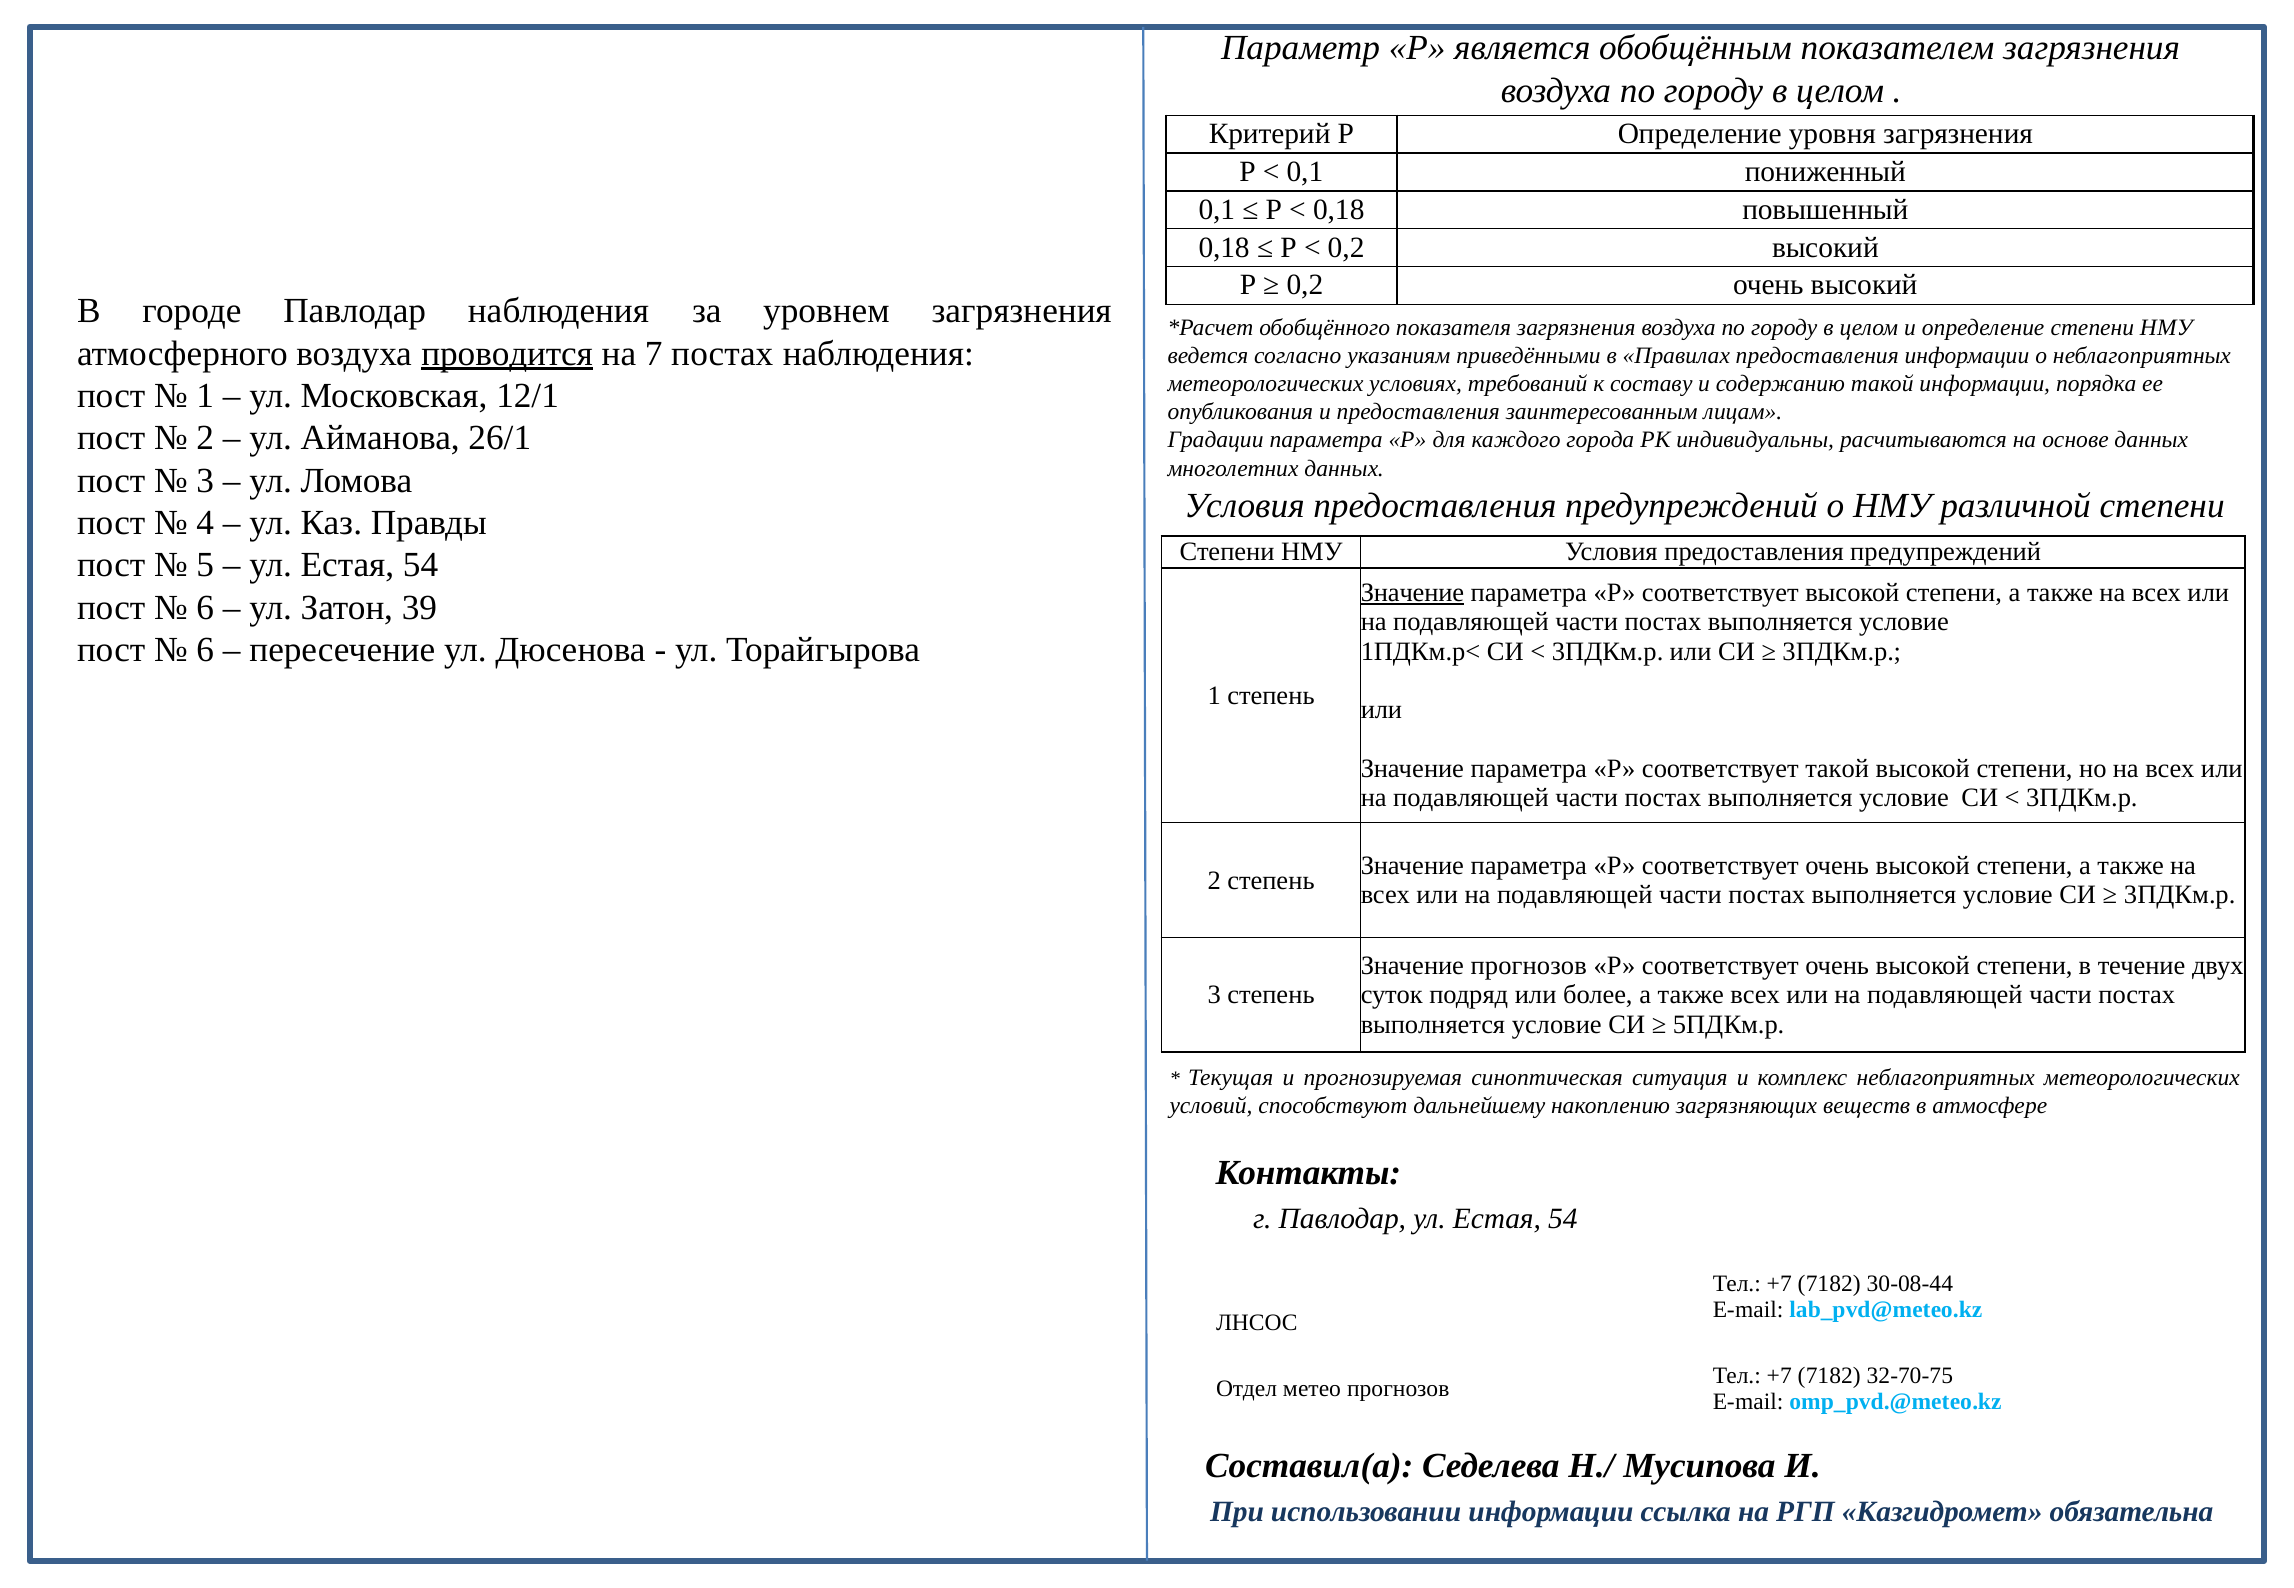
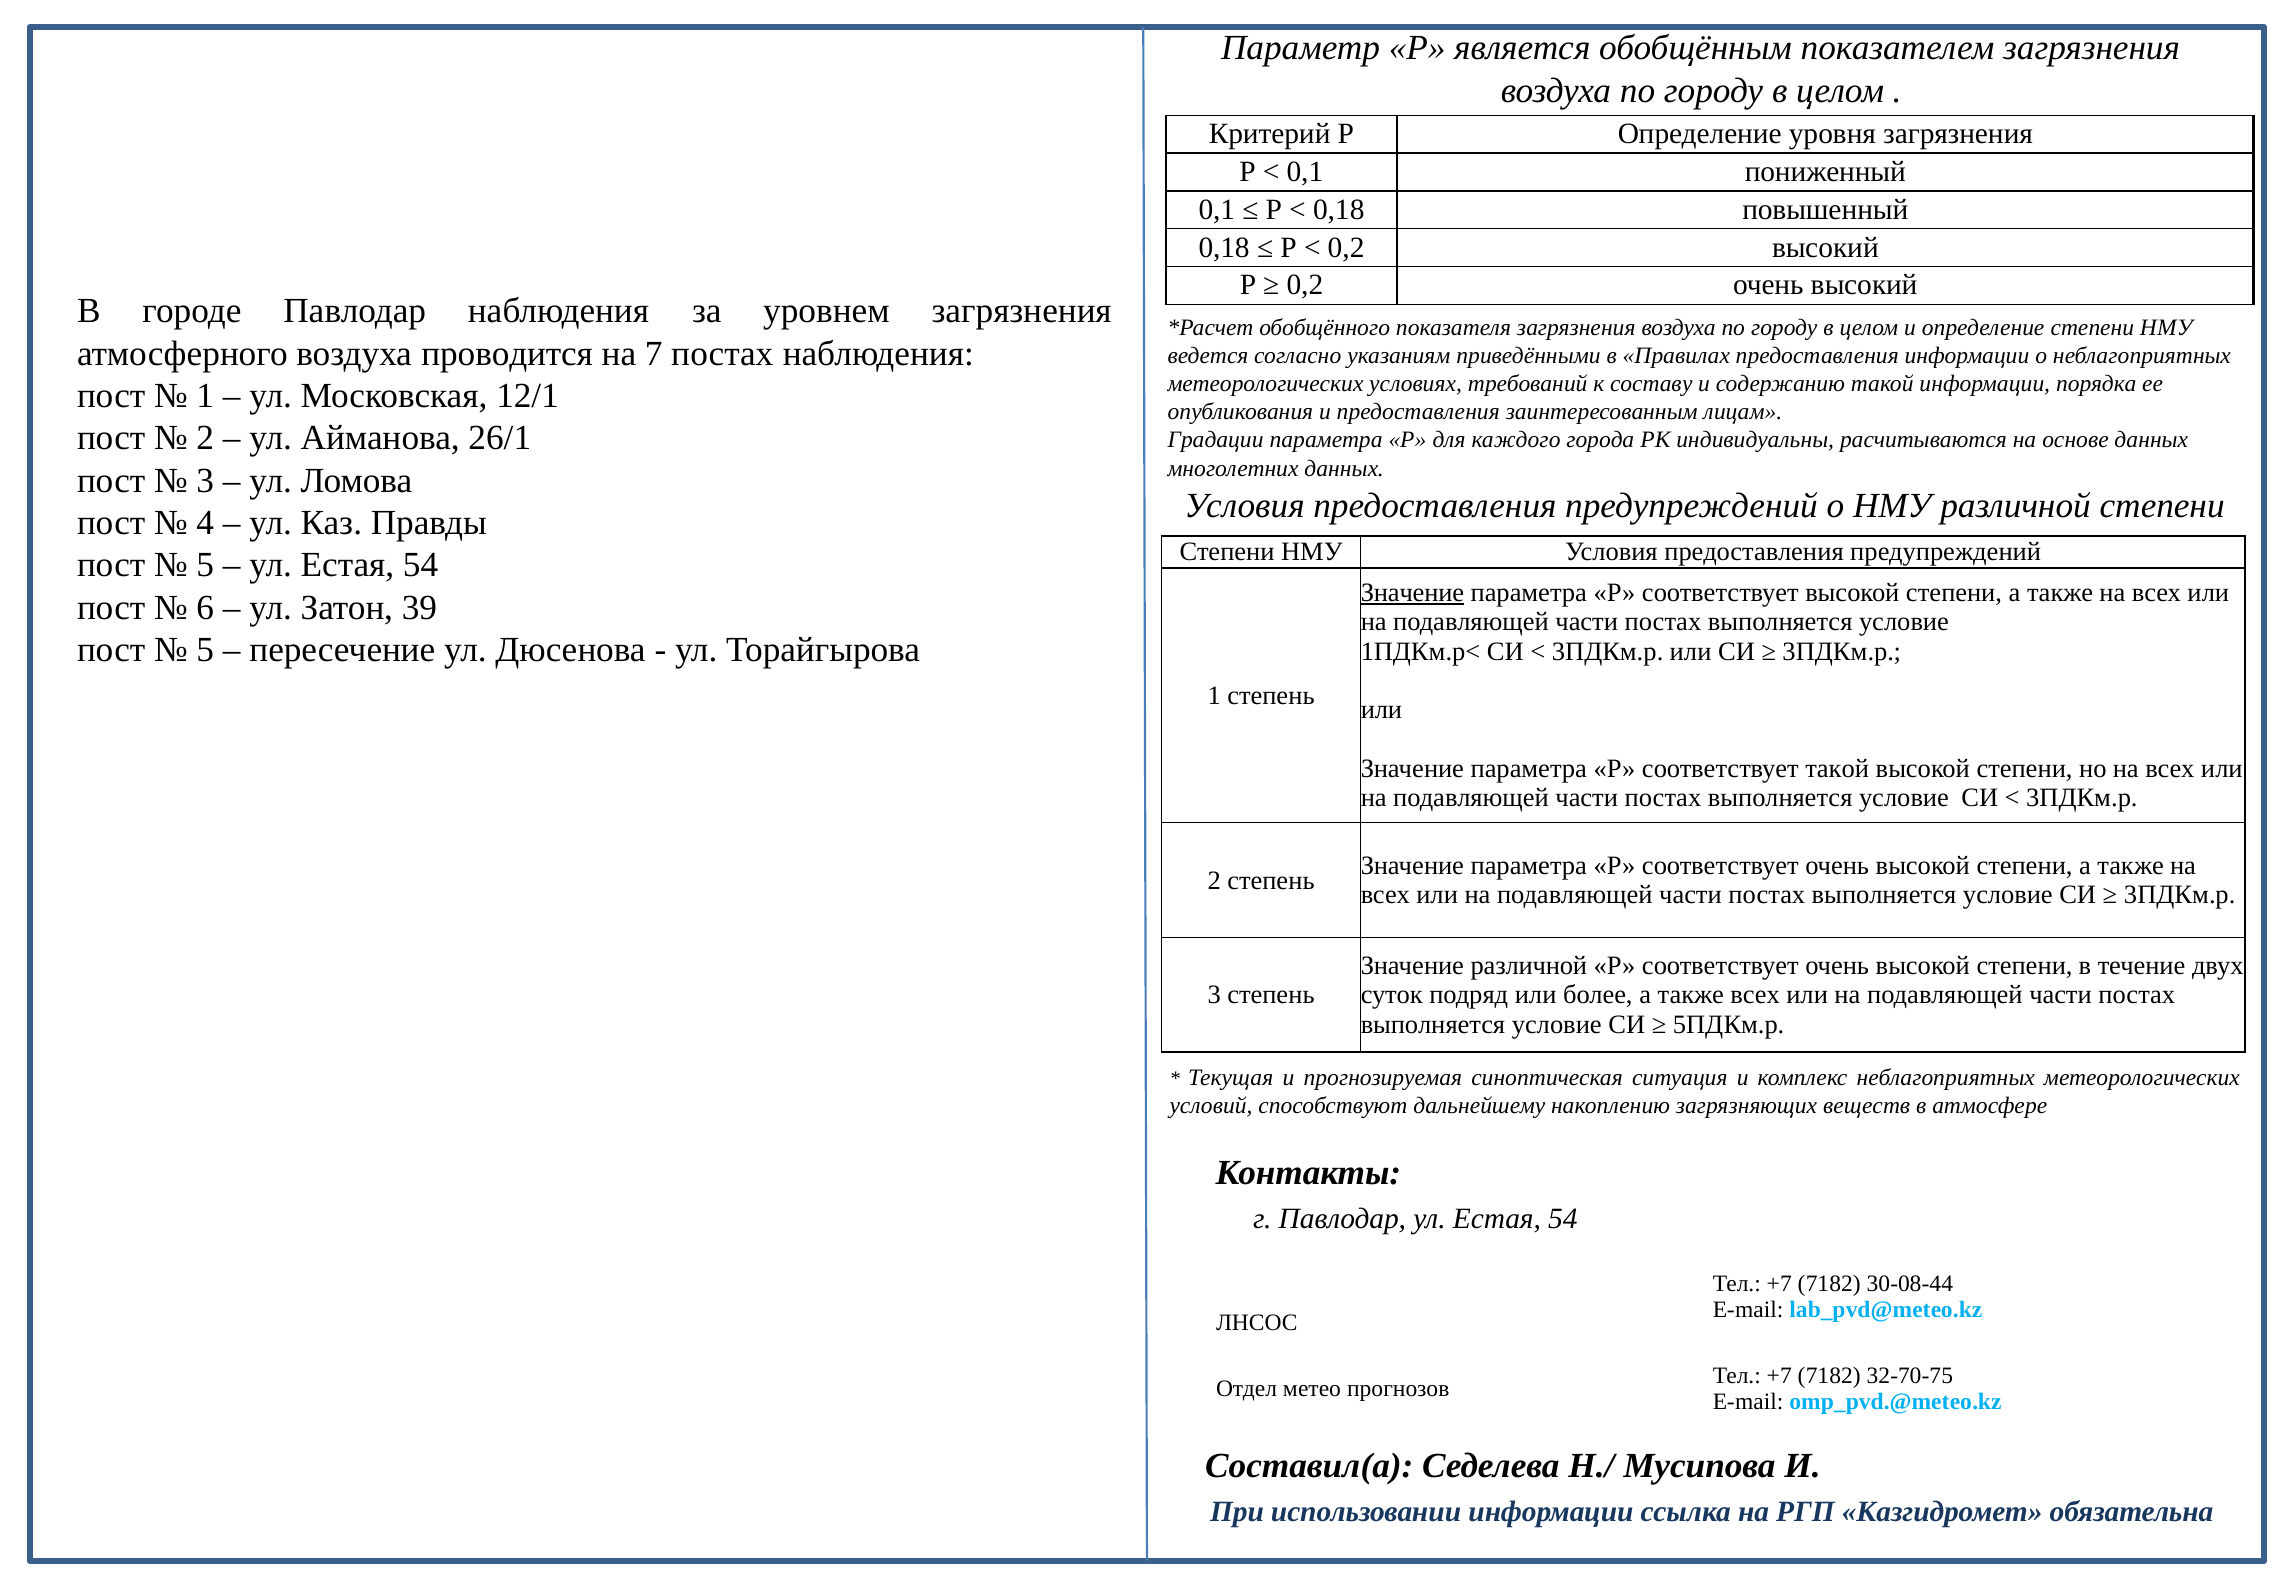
проводится underline: present -> none
6 at (205, 650): 6 -> 5
Значение прогнозов: прогнозов -> различной
